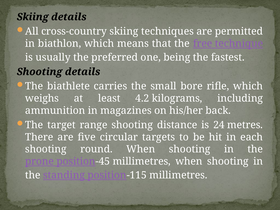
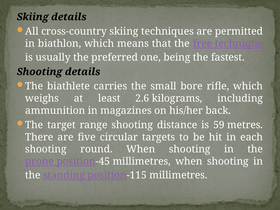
4.2: 4.2 -> 2.6
24: 24 -> 59
